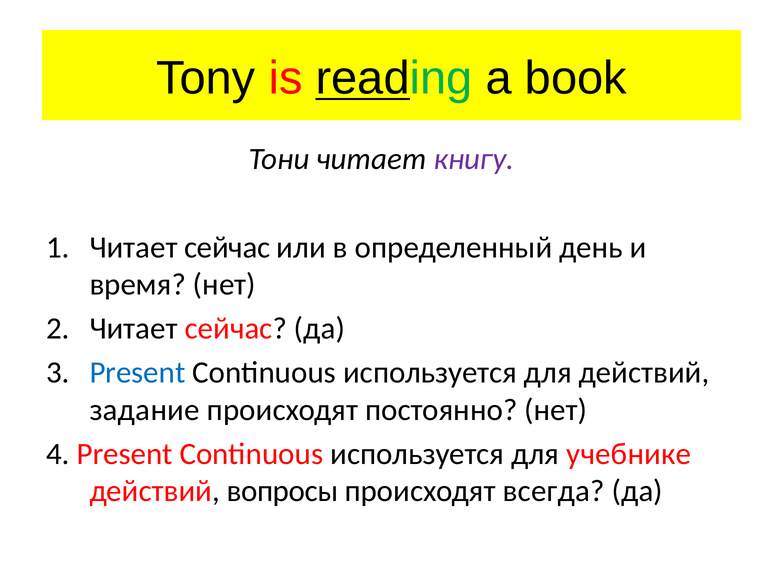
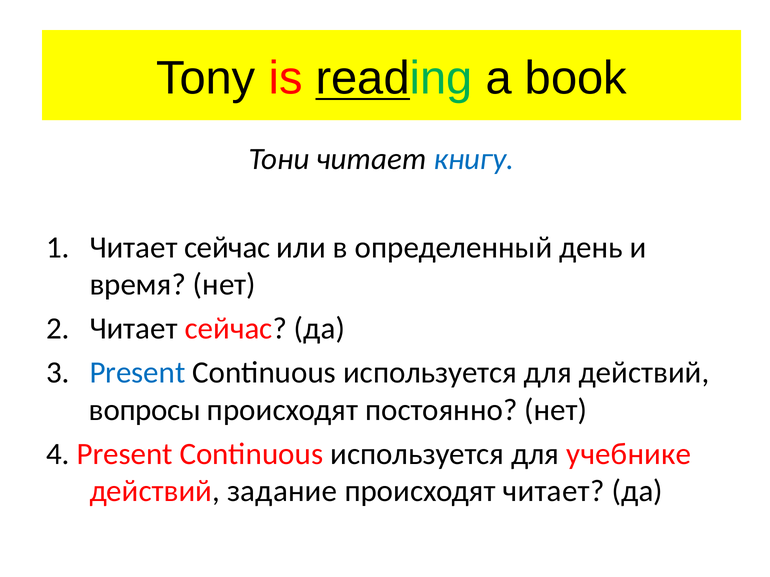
книгу colour: purple -> blue
задание: задание -> вопросы
вопросы: вопросы -> задание
происходят всегда: всегда -> читает
